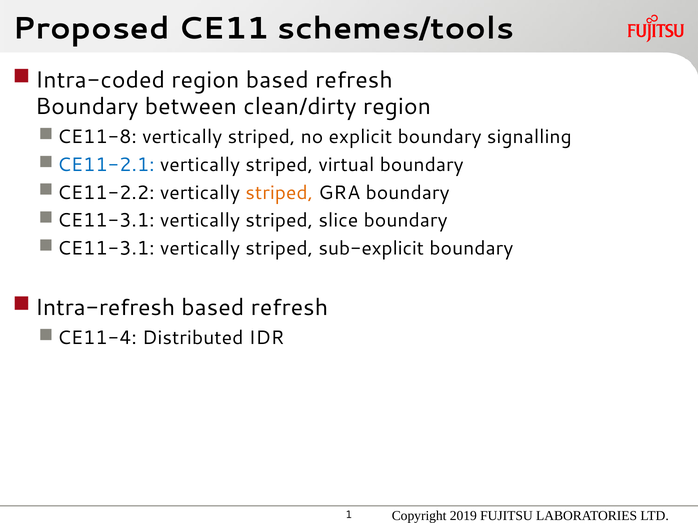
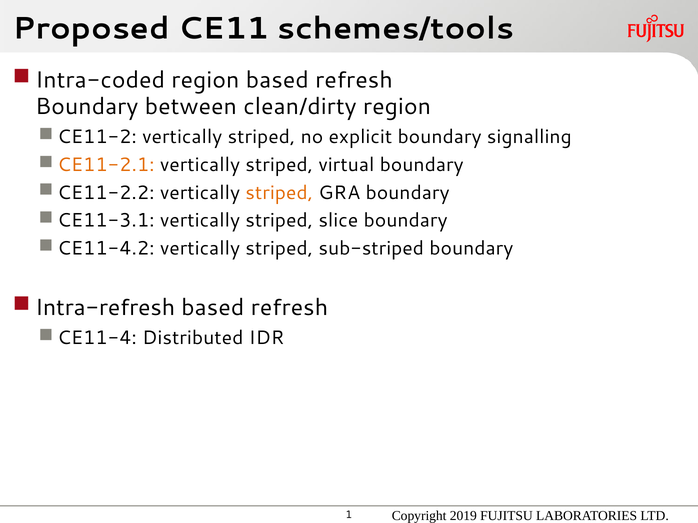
CE11-8: CE11-8 -> CE11-2
CE11-2.1 colour: blue -> orange
CE11-3.1 at (106, 249): CE11-3.1 -> CE11-4.2
sub-explicit: sub-explicit -> sub-striped
